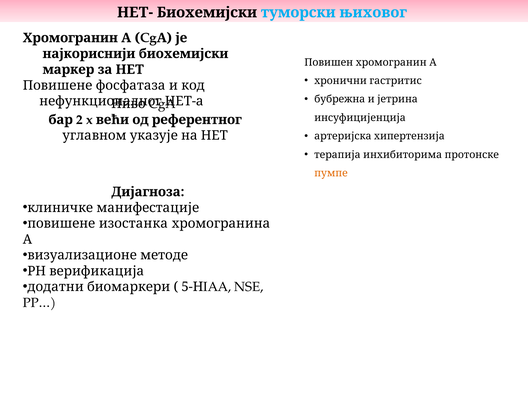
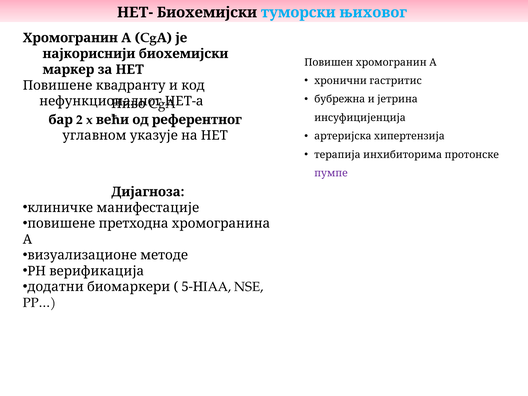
фосфатаза: фосфатаза -> квадранту
пумпе colour: orange -> purple
изостанка: изостанка -> претходна
